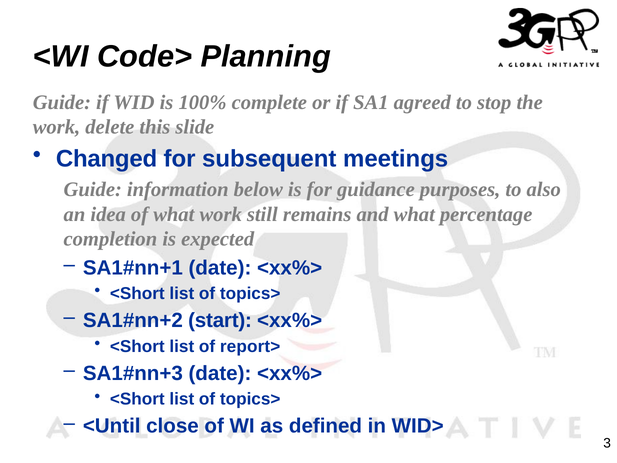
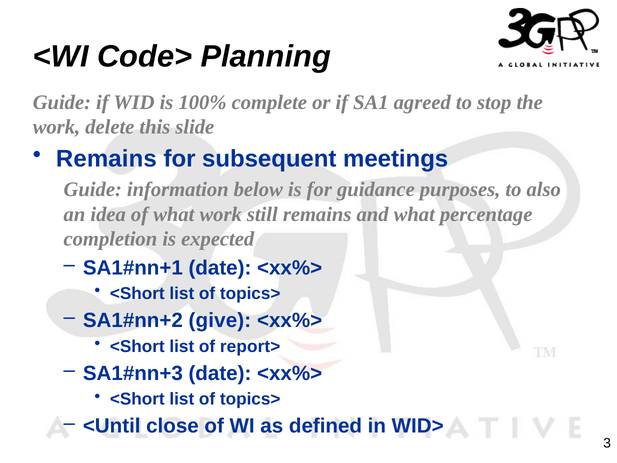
Changed at (107, 159): Changed -> Remains
start: start -> give
